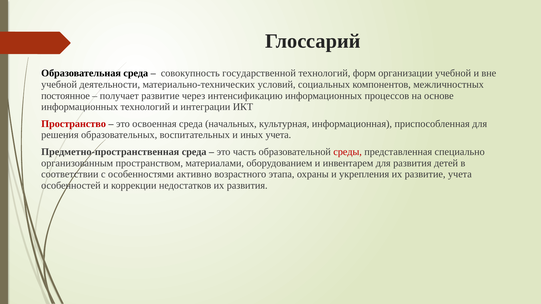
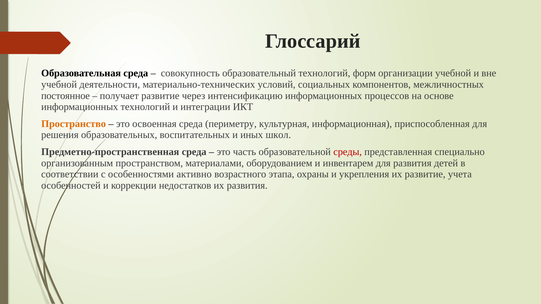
государственной: государственной -> образовательный
Пространство colour: red -> orange
начальных: начальных -> периметру
иных учета: учета -> школ
